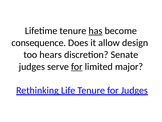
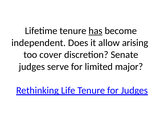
consequence: consequence -> independent
design: design -> arising
hears: hears -> cover
for at (77, 66) underline: present -> none
